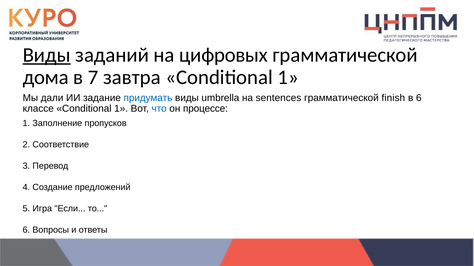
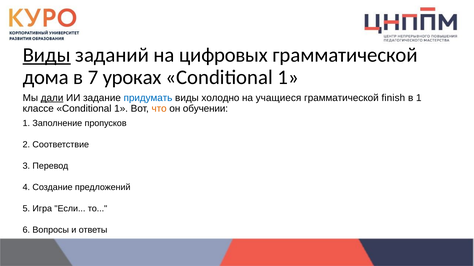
завтра: завтра -> уроках
дали underline: none -> present
umbrella: umbrella -> холодно
sentences: sentences -> учащиеся
в 6: 6 -> 1
что colour: blue -> orange
процессе: процессе -> обучении
